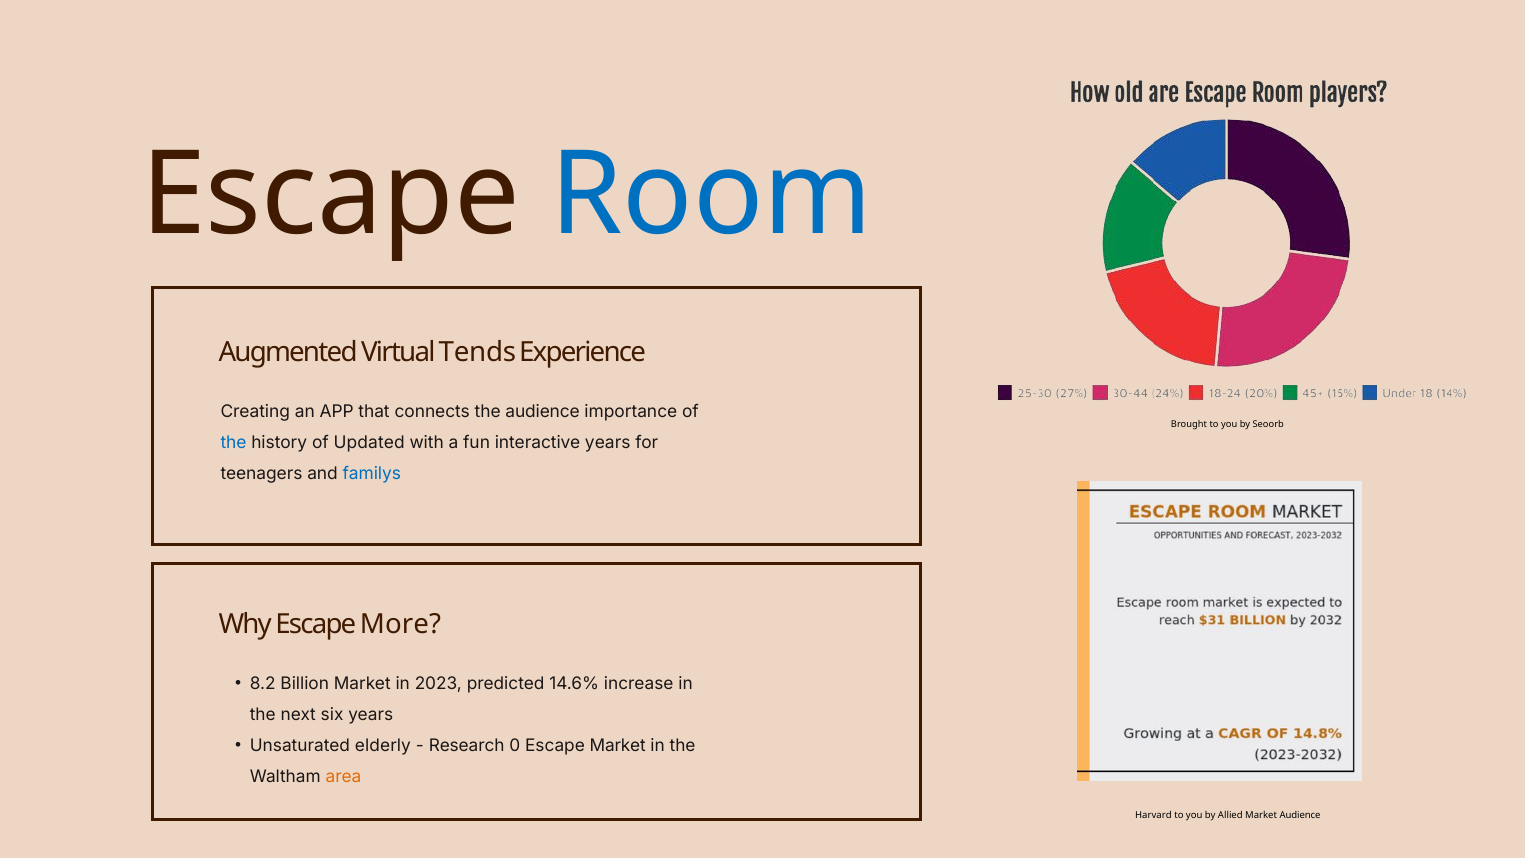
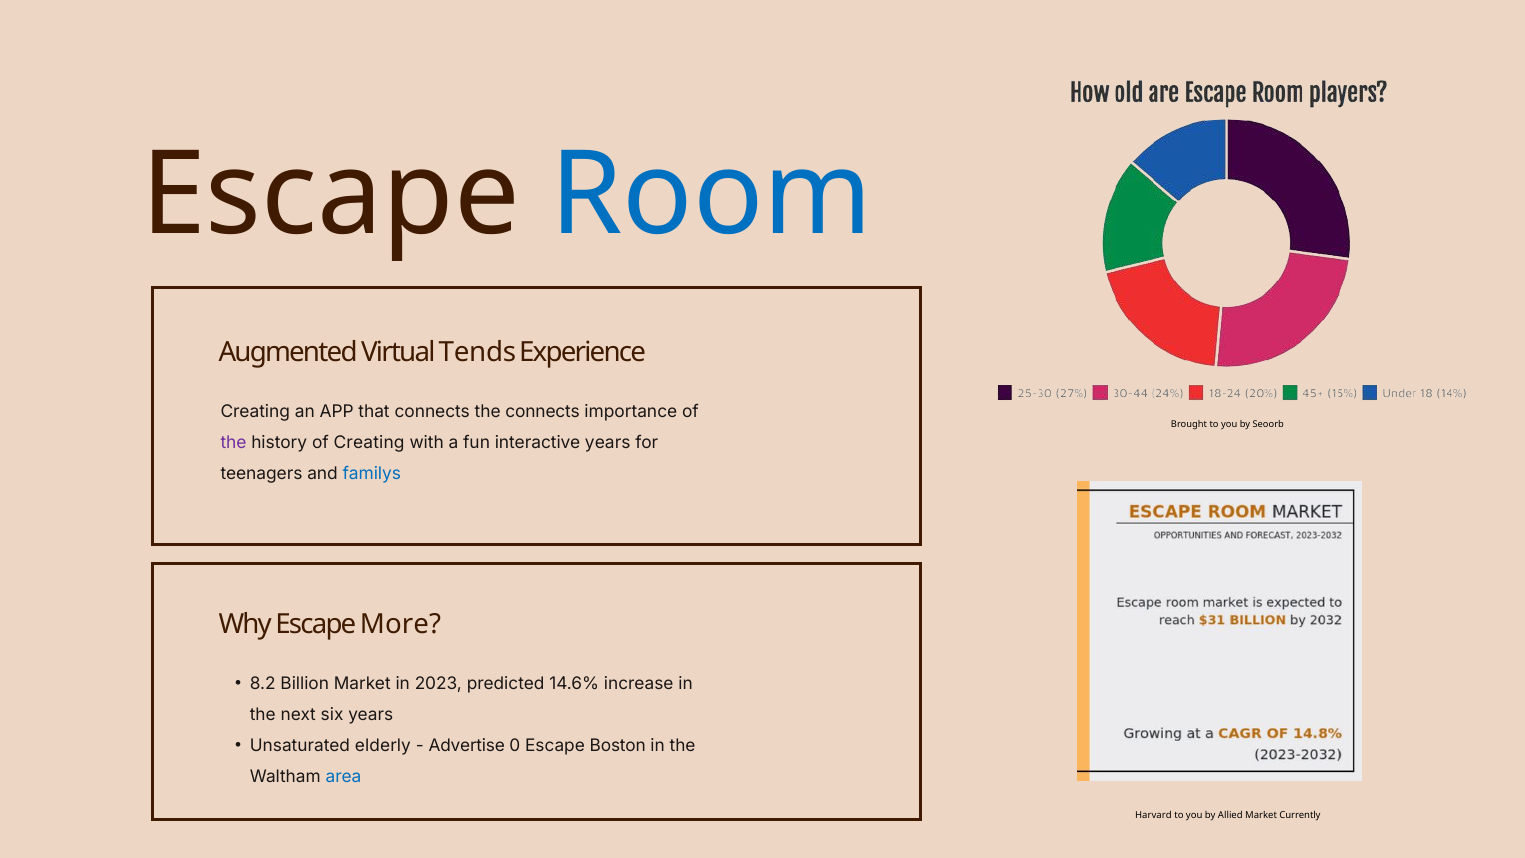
the audience: audience -> connects
the at (234, 442) colour: blue -> purple
of Updated: Updated -> Creating
Research: Research -> Advertise
Escape Market: Market -> Boston
area colour: orange -> blue
Market Audience: Audience -> Currently
